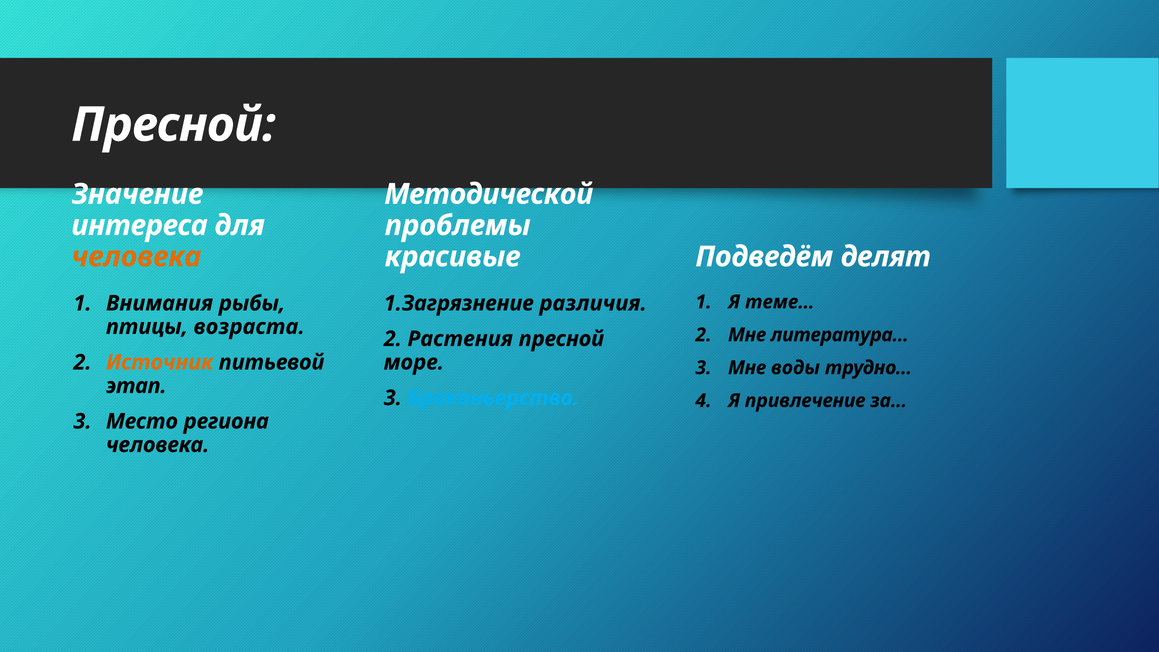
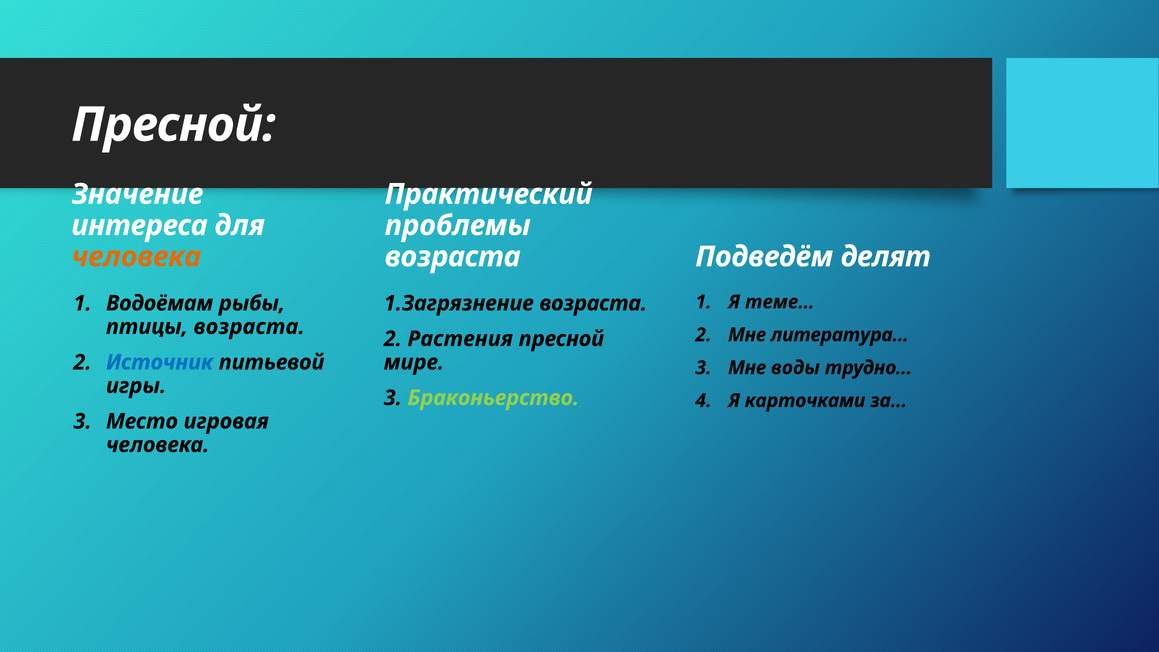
Методической: Методической -> Практический
красивые at (453, 257): красивые -> возраста
Внимания: Внимания -> Водоёмам
1.Загрязнение различия: различия -> возраста
Источник colour: orange -> blue
море: море -> мире
этап: этап -> игры
Браконьерство colour: light blue -> light green
привлечение: привлечение -> карточками
региона: региона -> игровая
